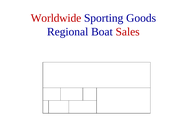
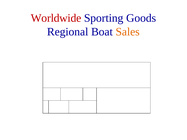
Sales colour: red -> orange
